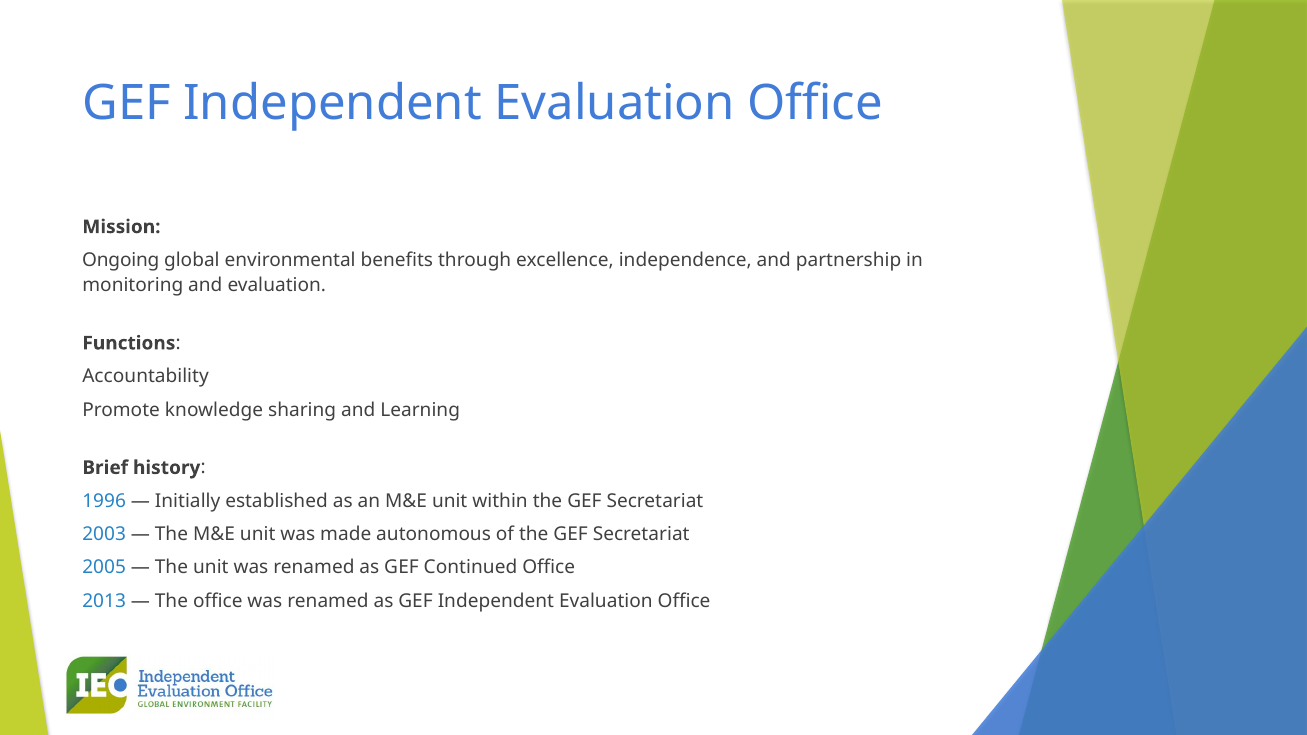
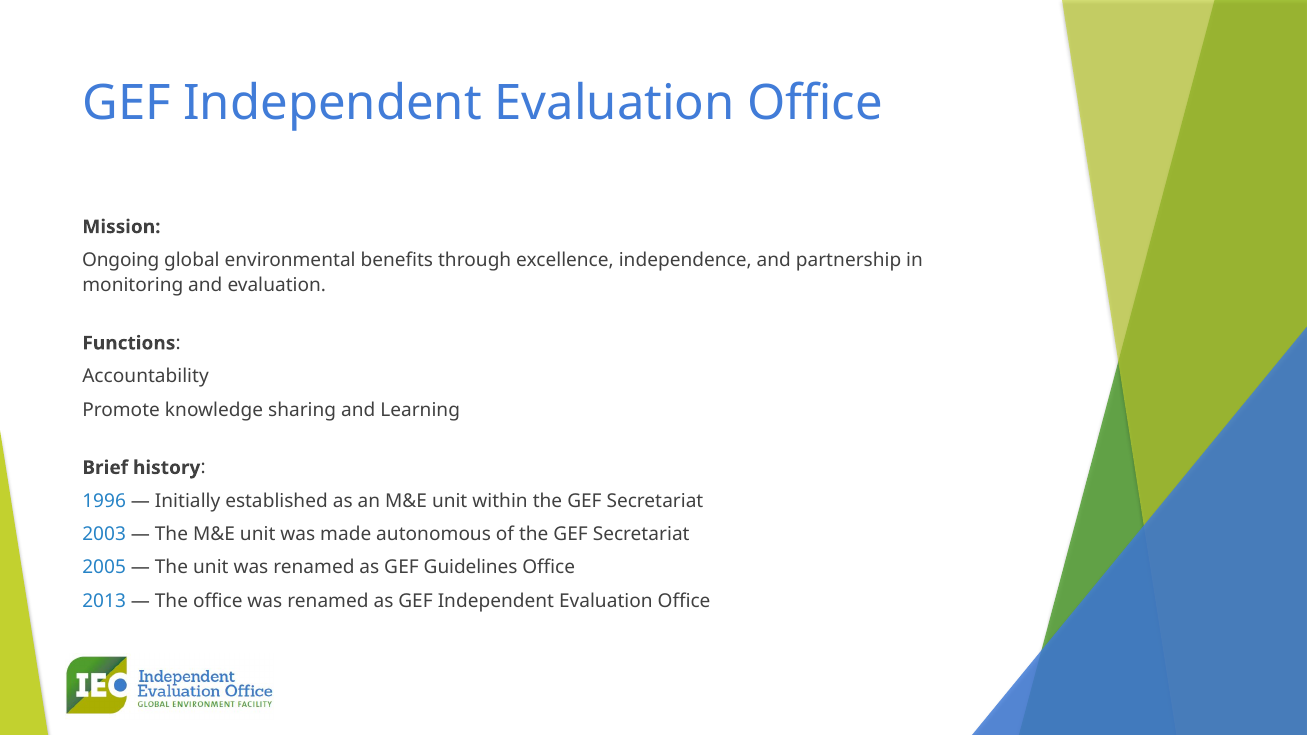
Continued: Continued -> Guidelines
